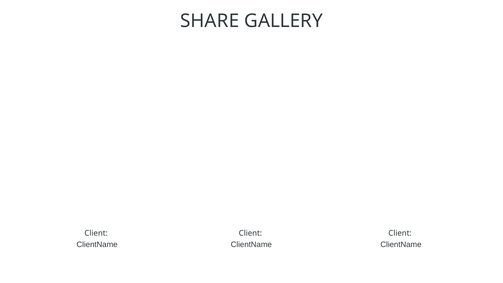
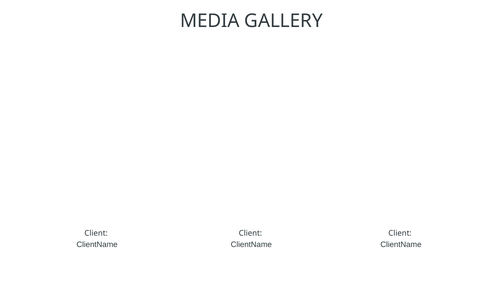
SHARE: SHARE -> MEDIA
